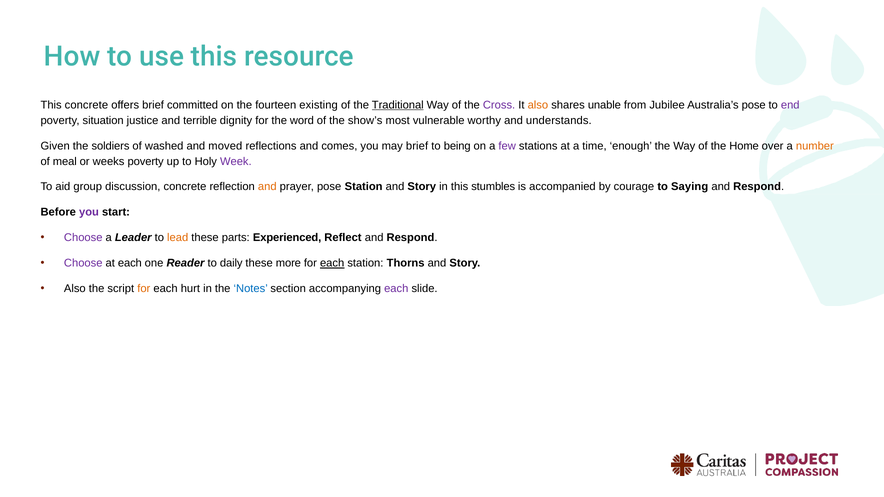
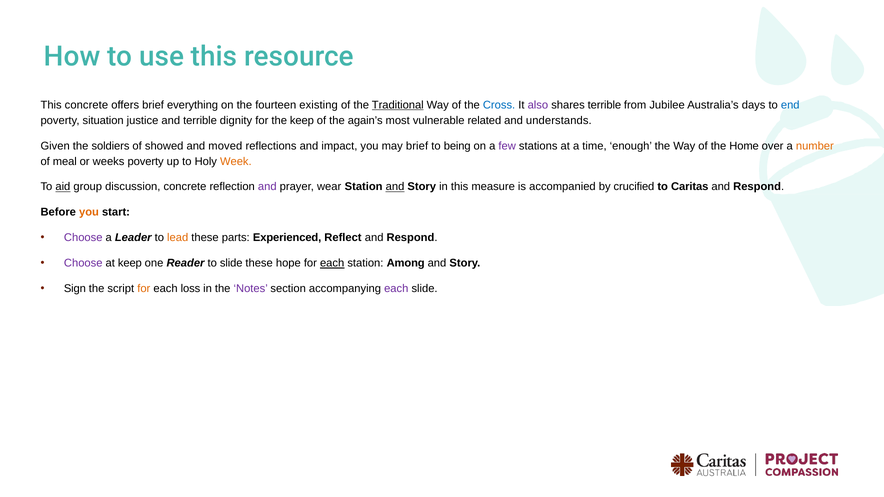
committed: committed -> everything
Cross colour: purple -> blue
also at (538, 105) colour: orange -> purple
shares unable: unable -> terrible
Australia’s pose: pose -> days
end colour: purple -> blue
the word: word -> keep
show’s: show’s -> again’s
worthy: worthy -> related
washed: washed -> showed
comes: comes -> impact
Week colour: purple -> orange
aid underline: none -> present
and at (267, 187) colour: orange -> purple
prayer pose: pose -> wear
and at (395, 187) underline: none -> present
stumbles: stumbles -> measure
courage: courage -> crucified
Saying: Saying -> Caritas
you at (89, 212) colour: purple -> orange
at each: each -> keep
to daily: daily -> slide
more: more -> hope
Thorns: Thorns -> Among
Also at (75, 289): Also -> Sign
hurt: hurt -> loss
Notes colour: blue -> purple
